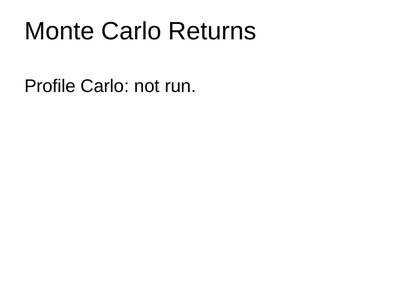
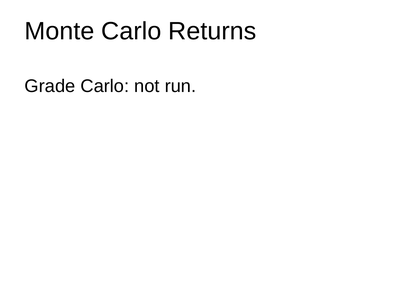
Profile: Profile -> Grade
